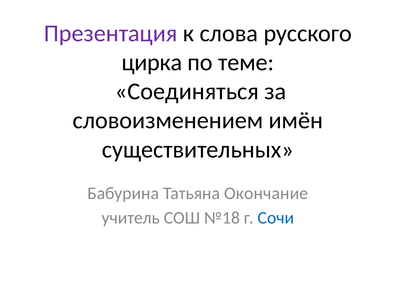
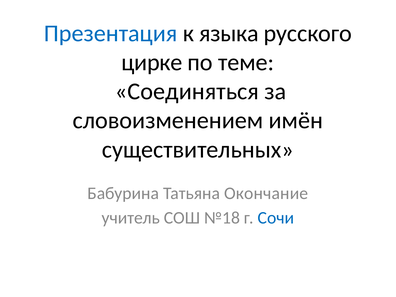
Презентация colour: purple -> blue
слова: слова -> языка
цирка: цирка -> цирке
